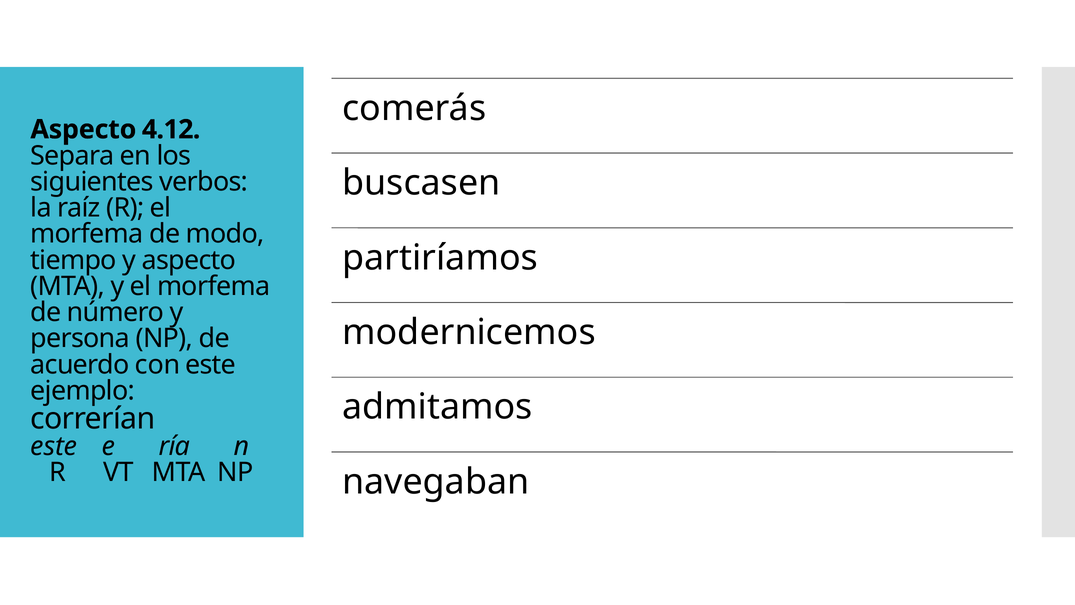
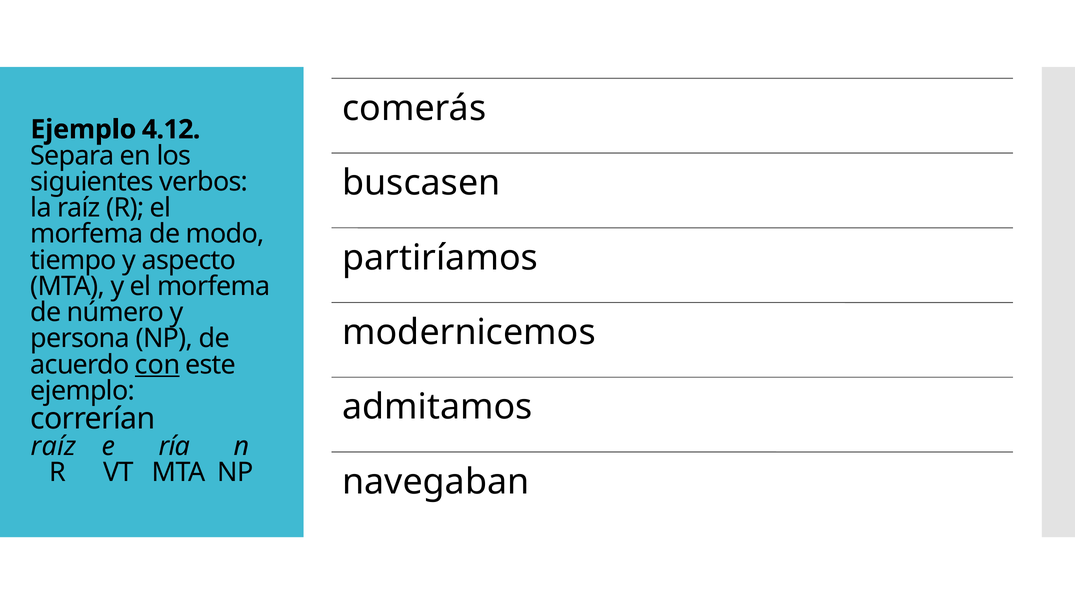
Aspecto at (83, 129): Aspecto -> Ejemplo
con underline: none -> present
este at (54, 446): este -> raíz
